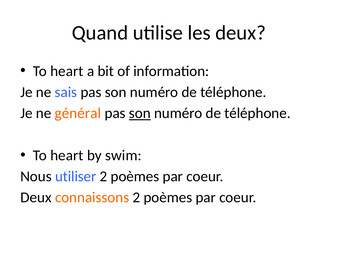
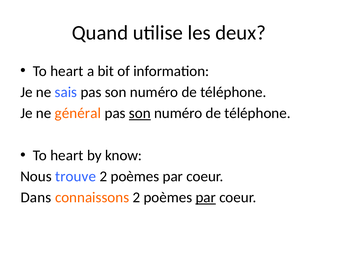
swim: swim -> know
utiliser: utiliser -> trouve
Deux at (36, 197): Deux -> Dans
par at (206, 197) underline: none -> present
